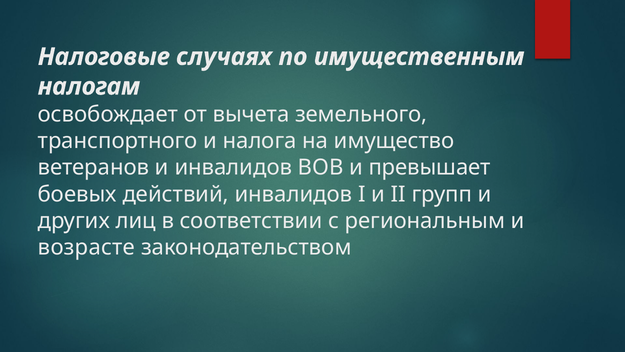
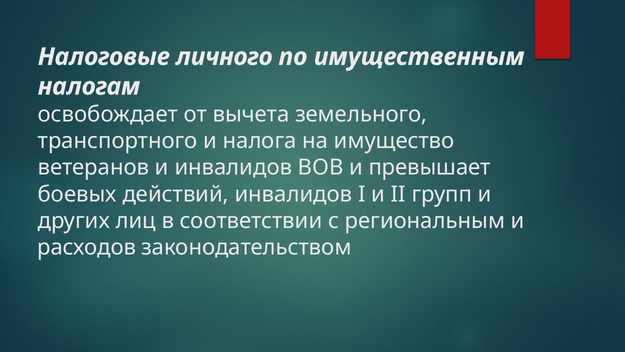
случаях: случаях -> личного
возрасте: возрасте -> расходов
